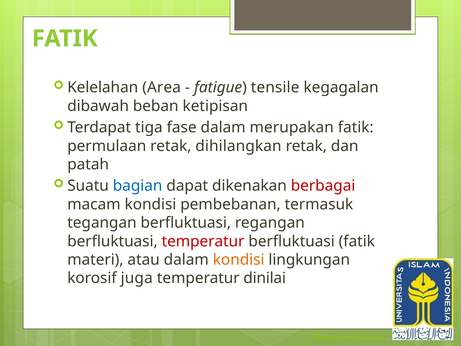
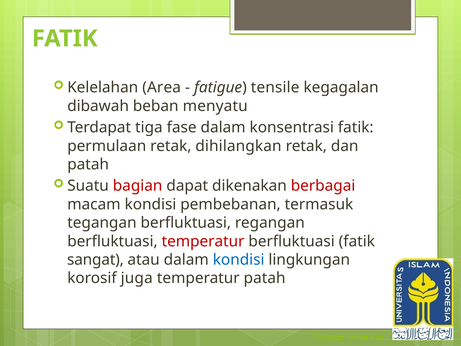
ketipisan: ketipisan -> menyatu
merupakan: merupakan -> konsentrasi
bagian colour: blue -> red
materi: materi -> sangat
kondisi at (239, 260) colour: orange -> blue
temperatur dinilai: dinilai -> patah
